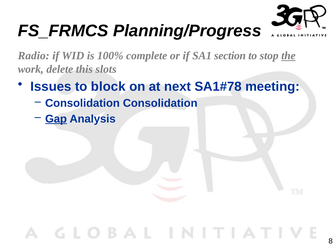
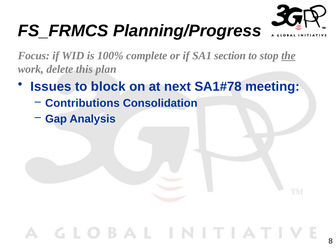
Radio: Radio -> Focus
slots: slots -> plan
Consolidation at (82, 103): Consolidation -> Contributions
Gap underline: present -> none
